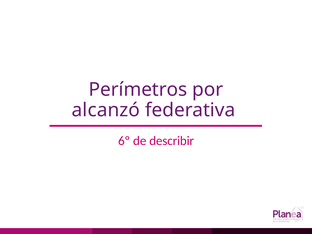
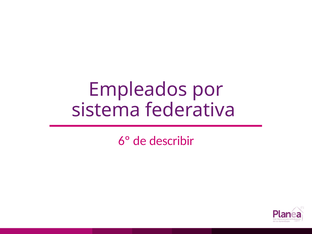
Perímetros: Perímetros -> Empleados
alcanzó: alcanzó -> sistema
